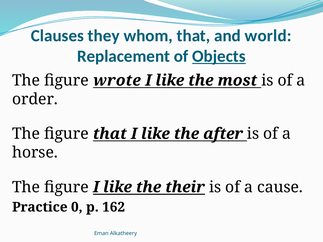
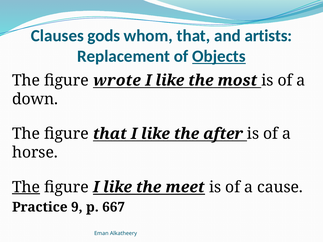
they: they -> gods
world: world -> artists
order: order -> down
The at (26, 187) underline: none -> present
their: their -> meet
0: 0 -> 9
162: 162 -> 667
